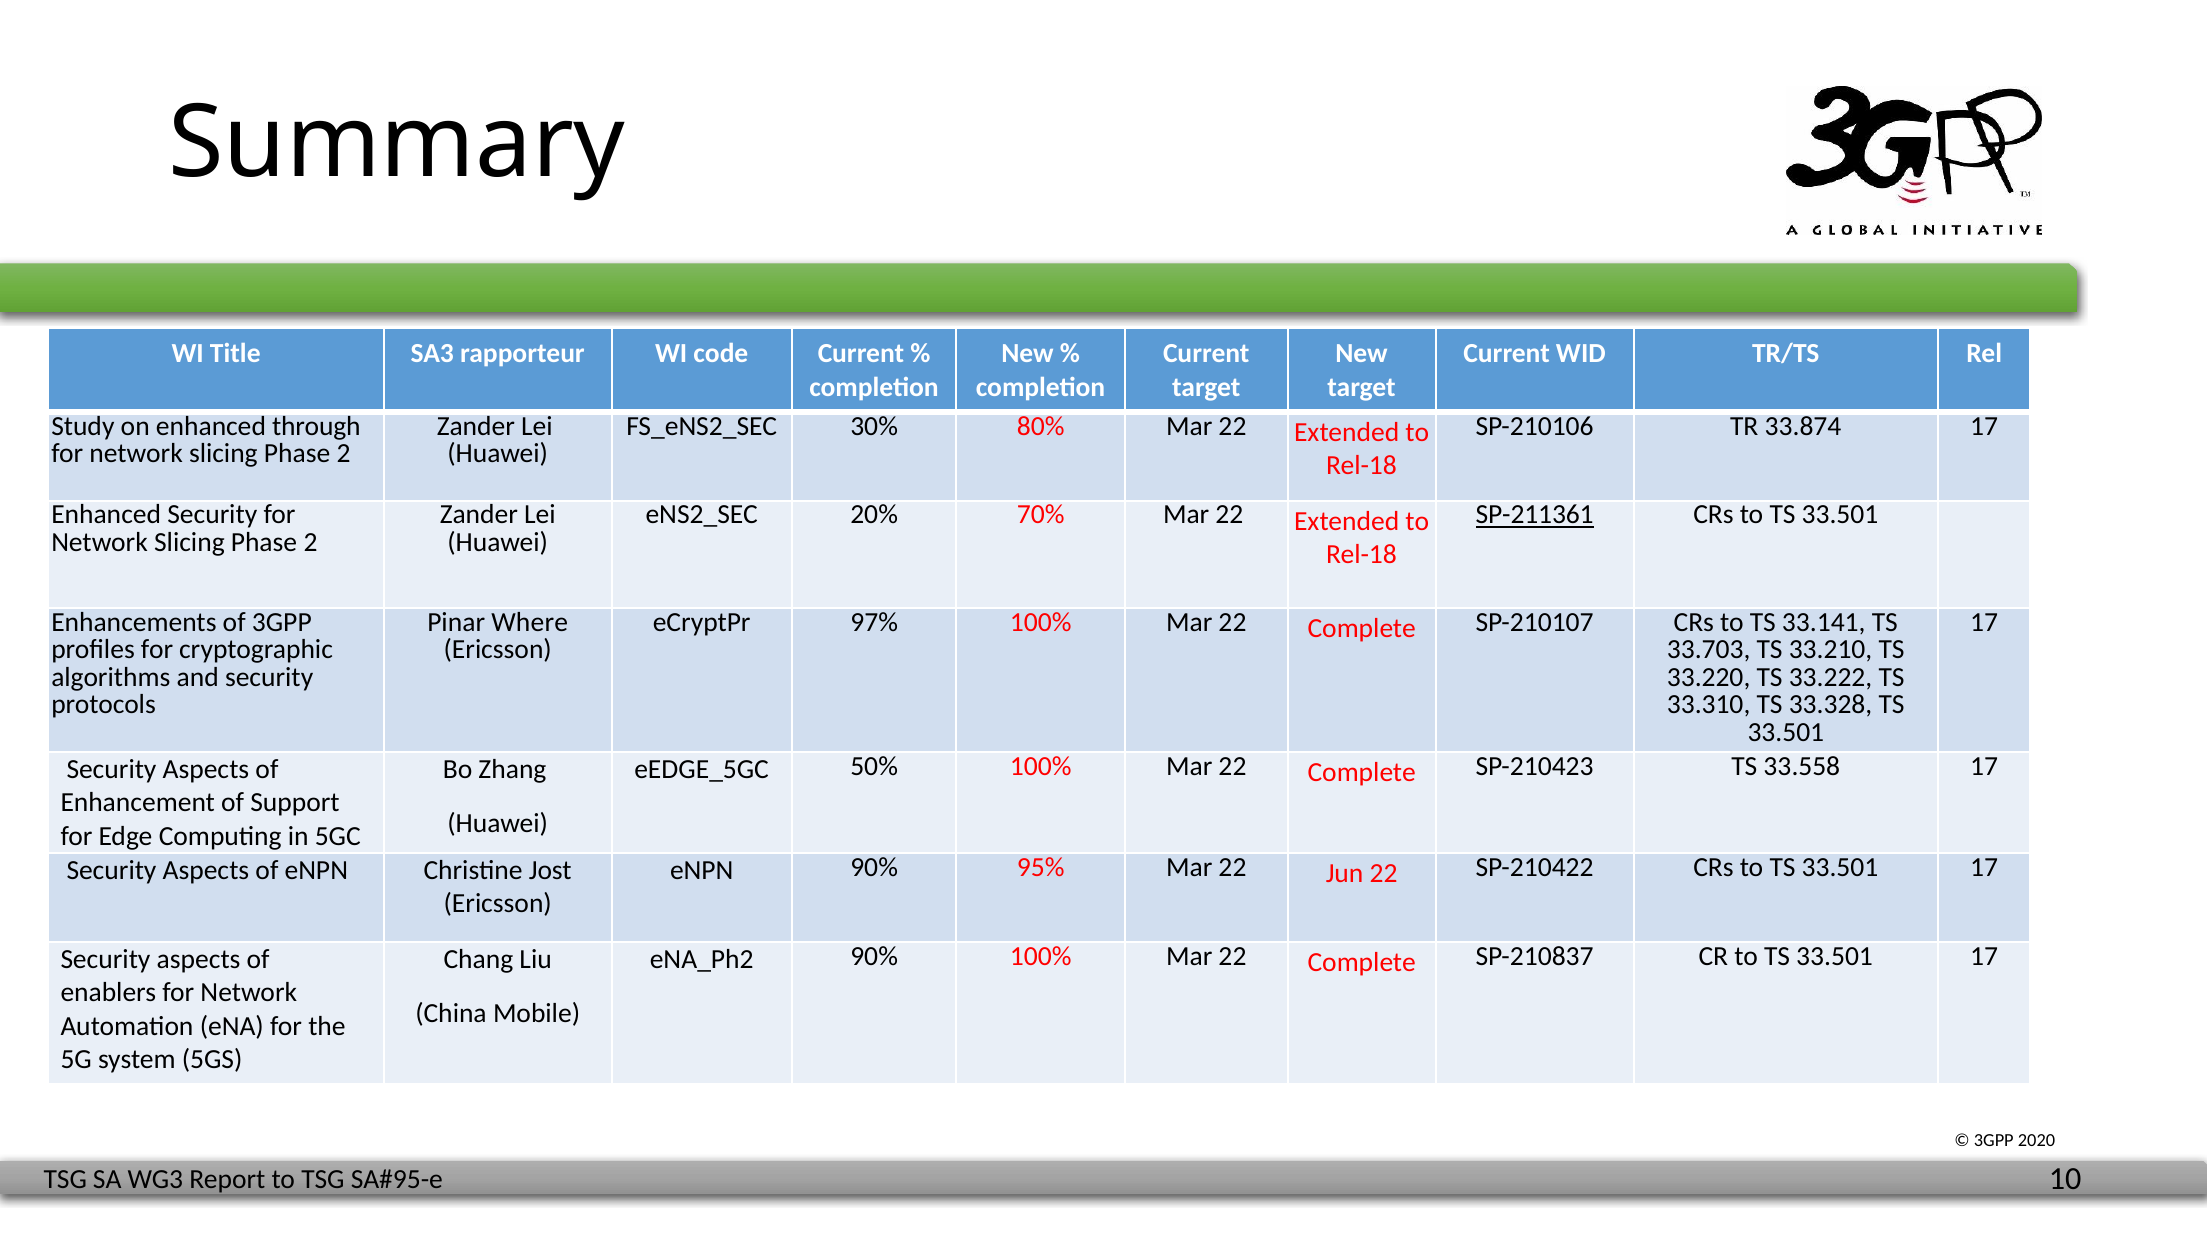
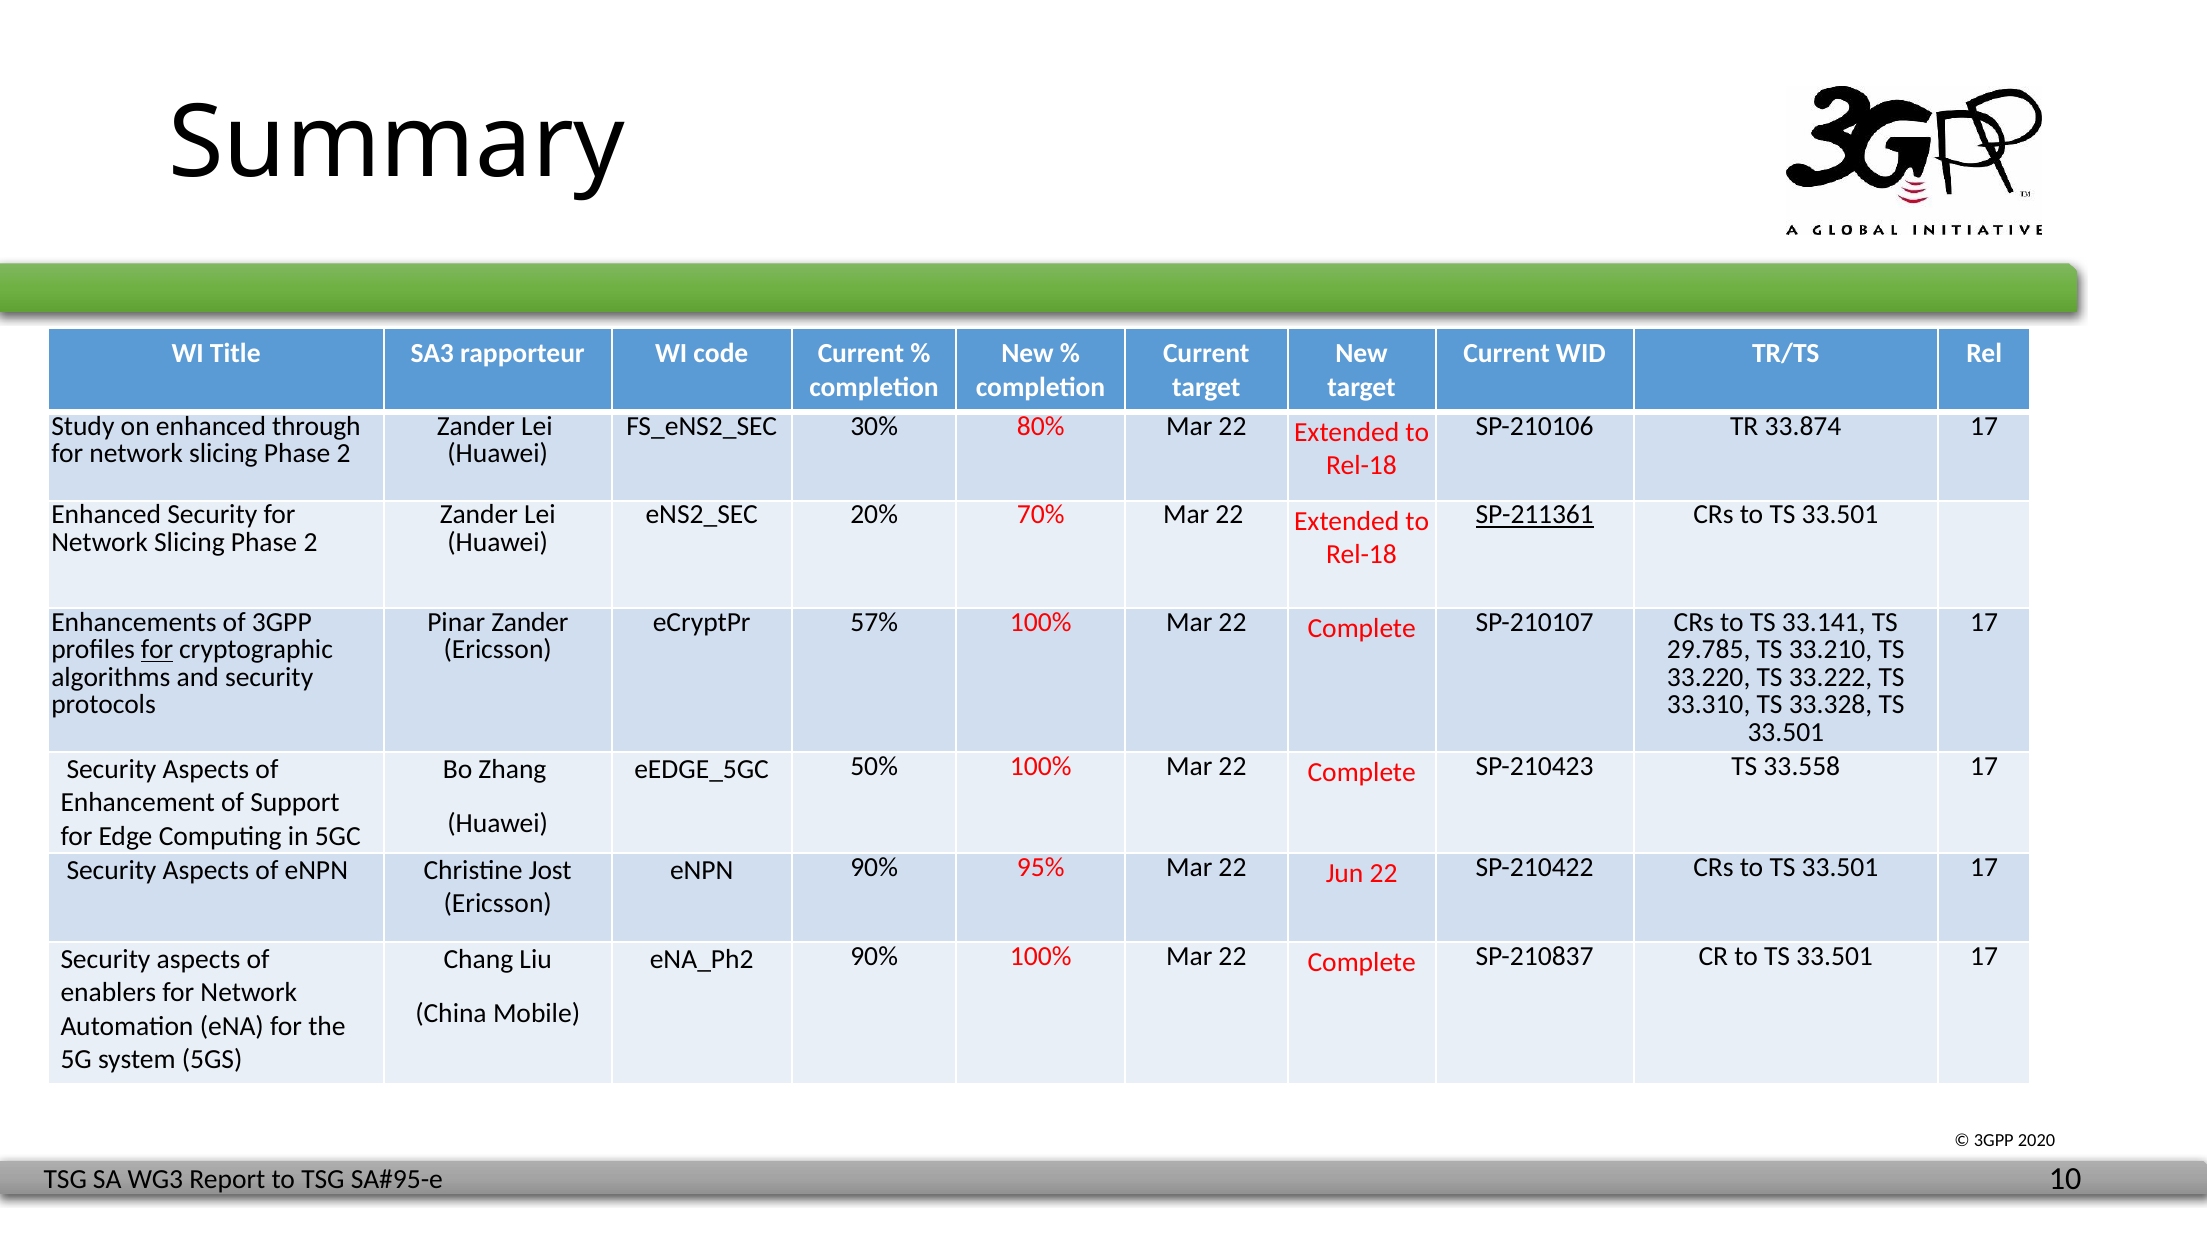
Pinar Where: Where -> Zander
97%: 97% -> 57%
for at (157, 650) underline: none -> present
33.703: 33.703 -> 29.785
